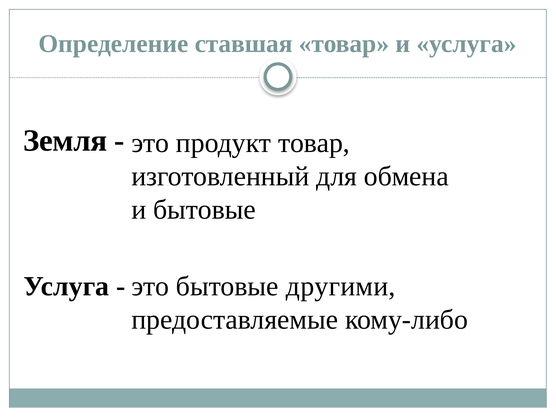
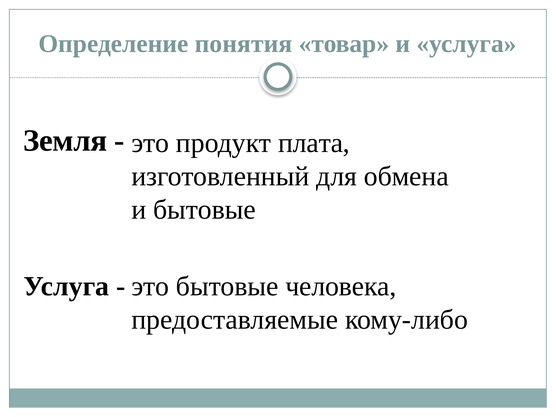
ставшая: ставшая -> понятия
продукт товар: товар -> плата
другими: другими -> человека
